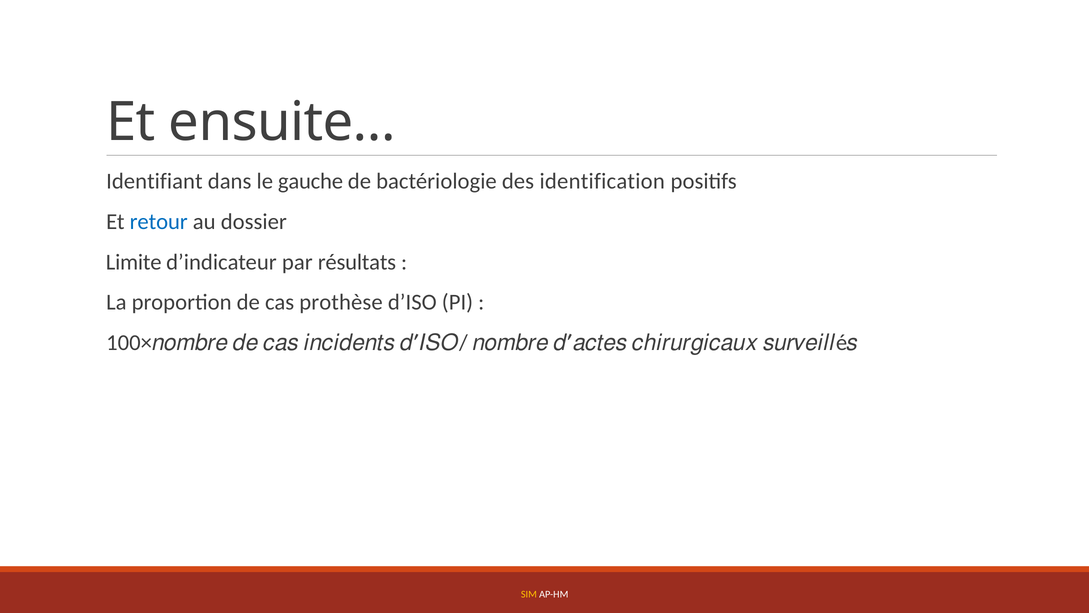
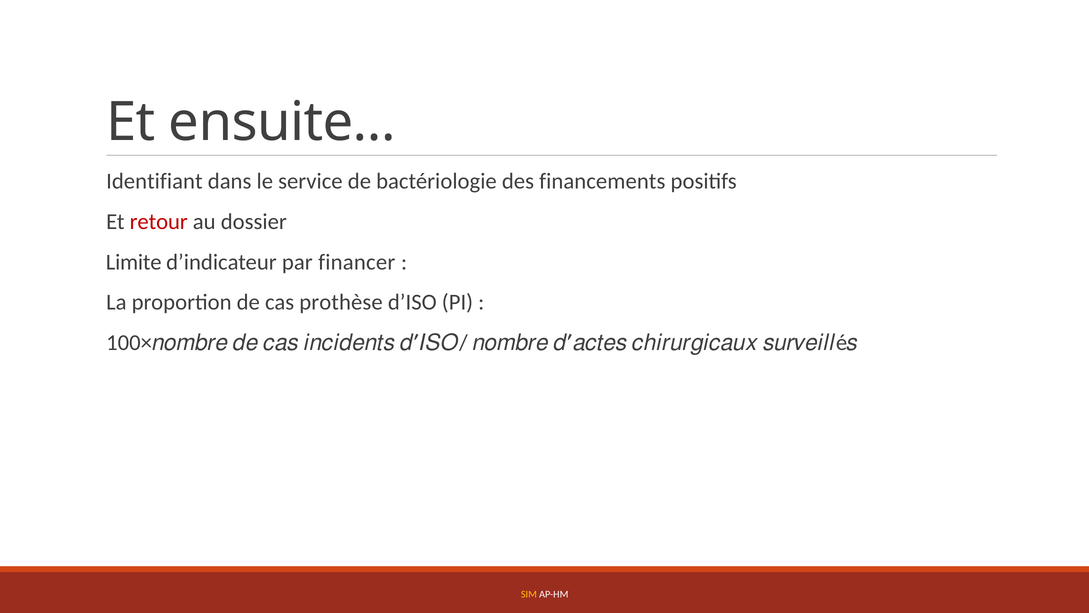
gauche: gauche -> service
identification: identification -> financements
retour colour: blue -> red
résultats: résultats -> financer
